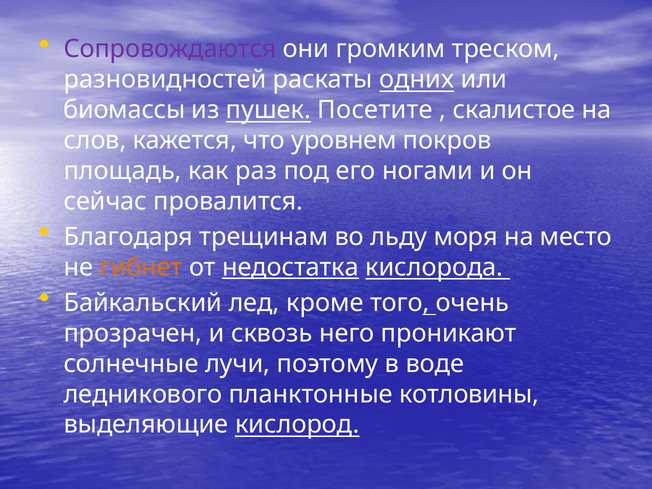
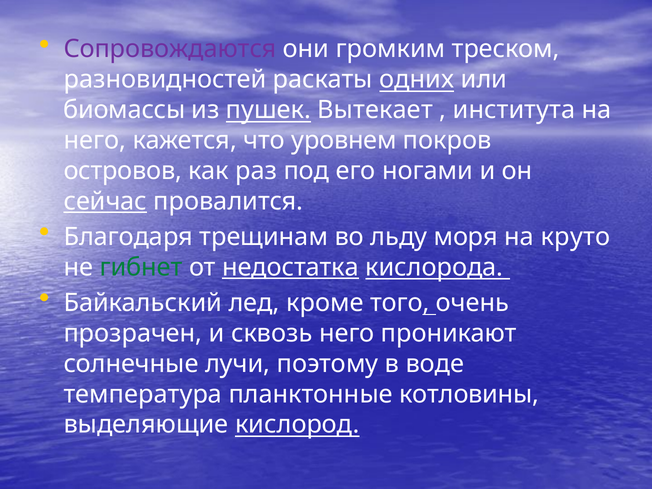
Посетите: Посетите -> Вытекает
скалистое: скалистое -> института
слов at (95, 140): слов -> него
площадь: площадь -> островов
сейчас underline: none -> present
место: место -> круто
гибнет colour: orange -> green
ледникового: ледникового -> температура
